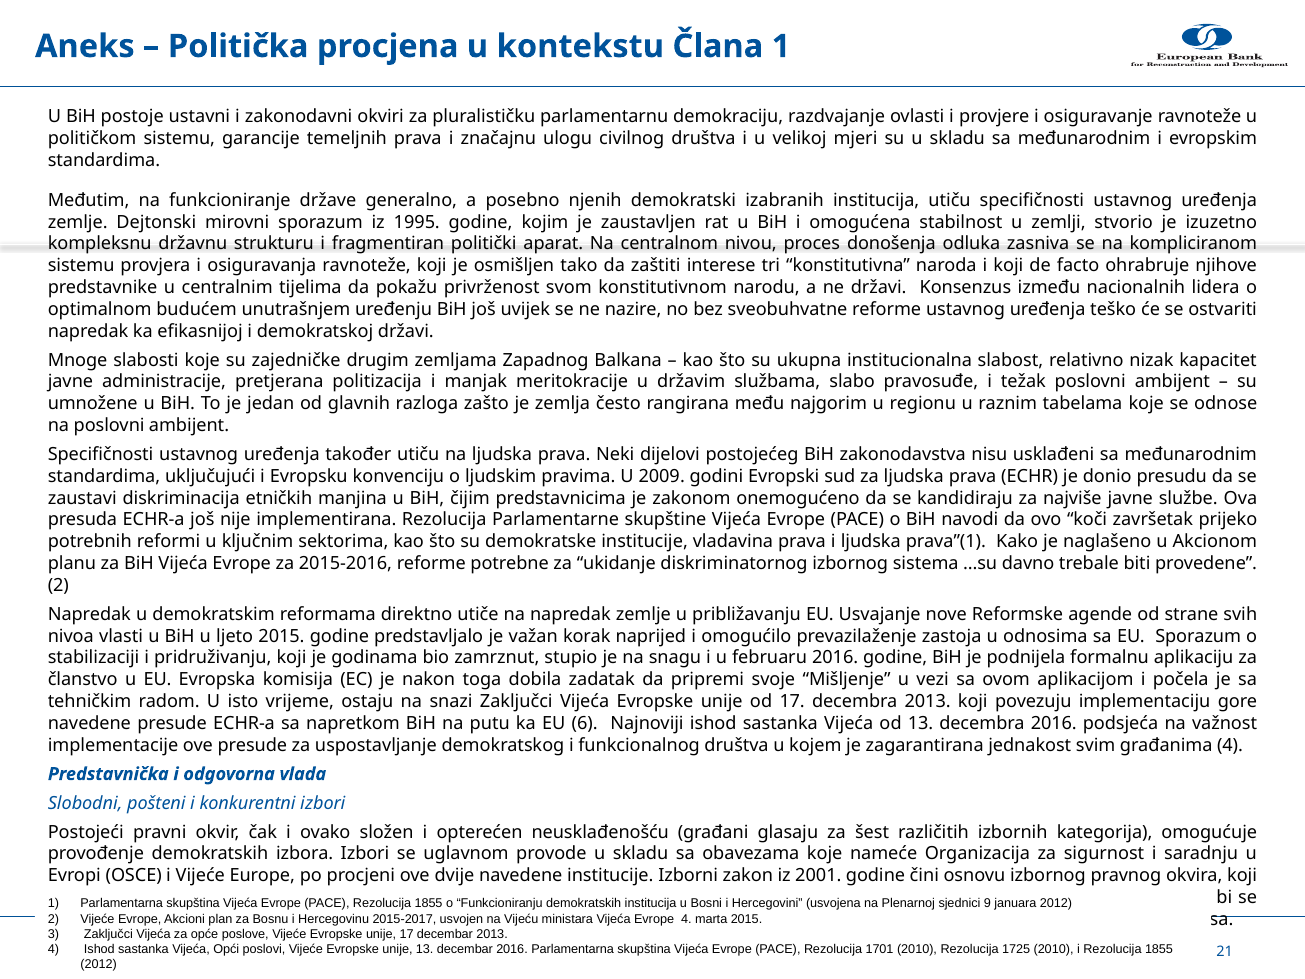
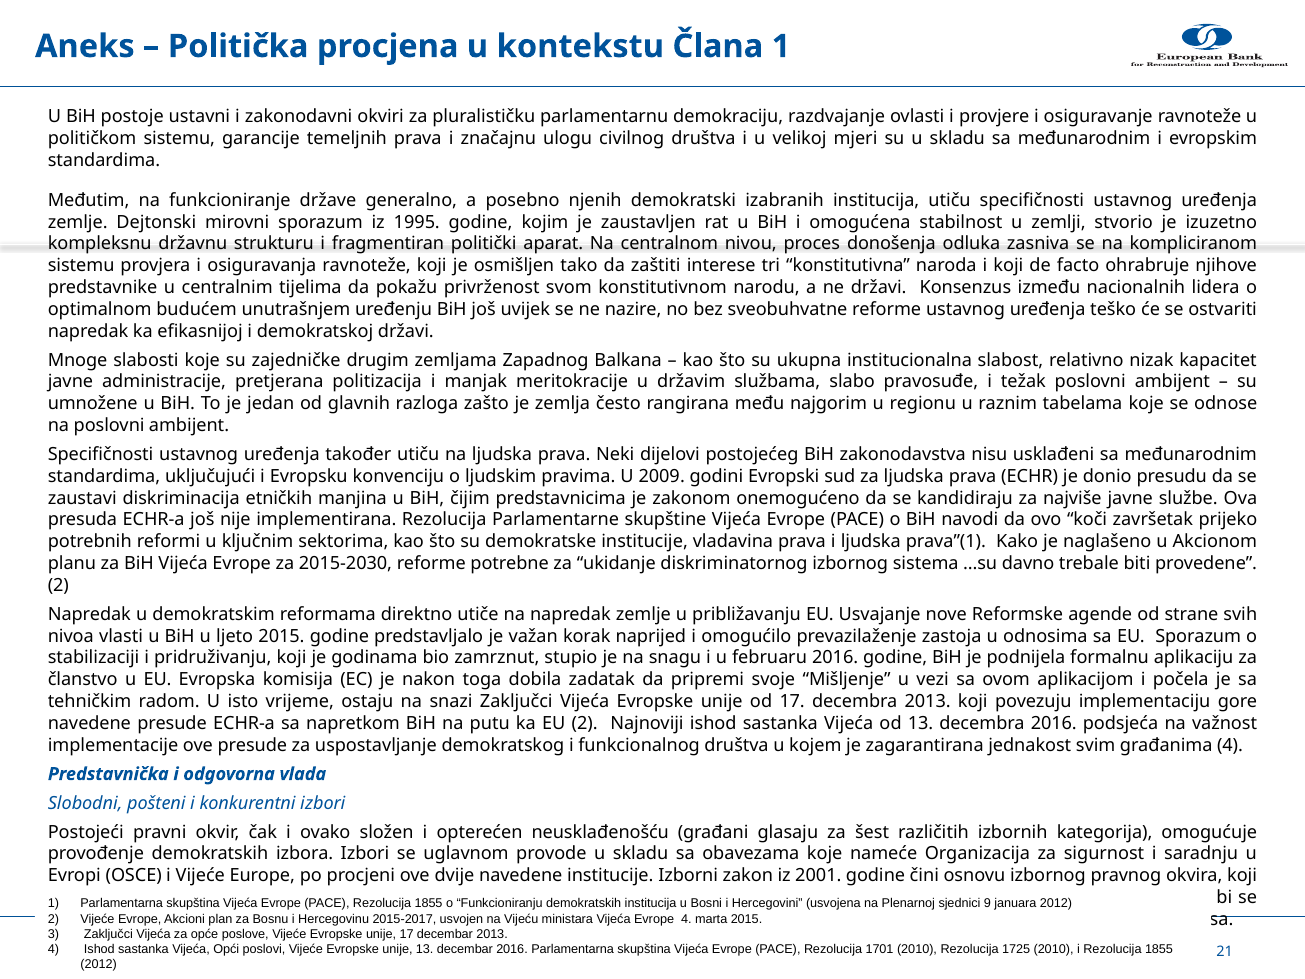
2015-2016: 2015-2016 -> 2015-2030
EU 6: 6 -> 2
